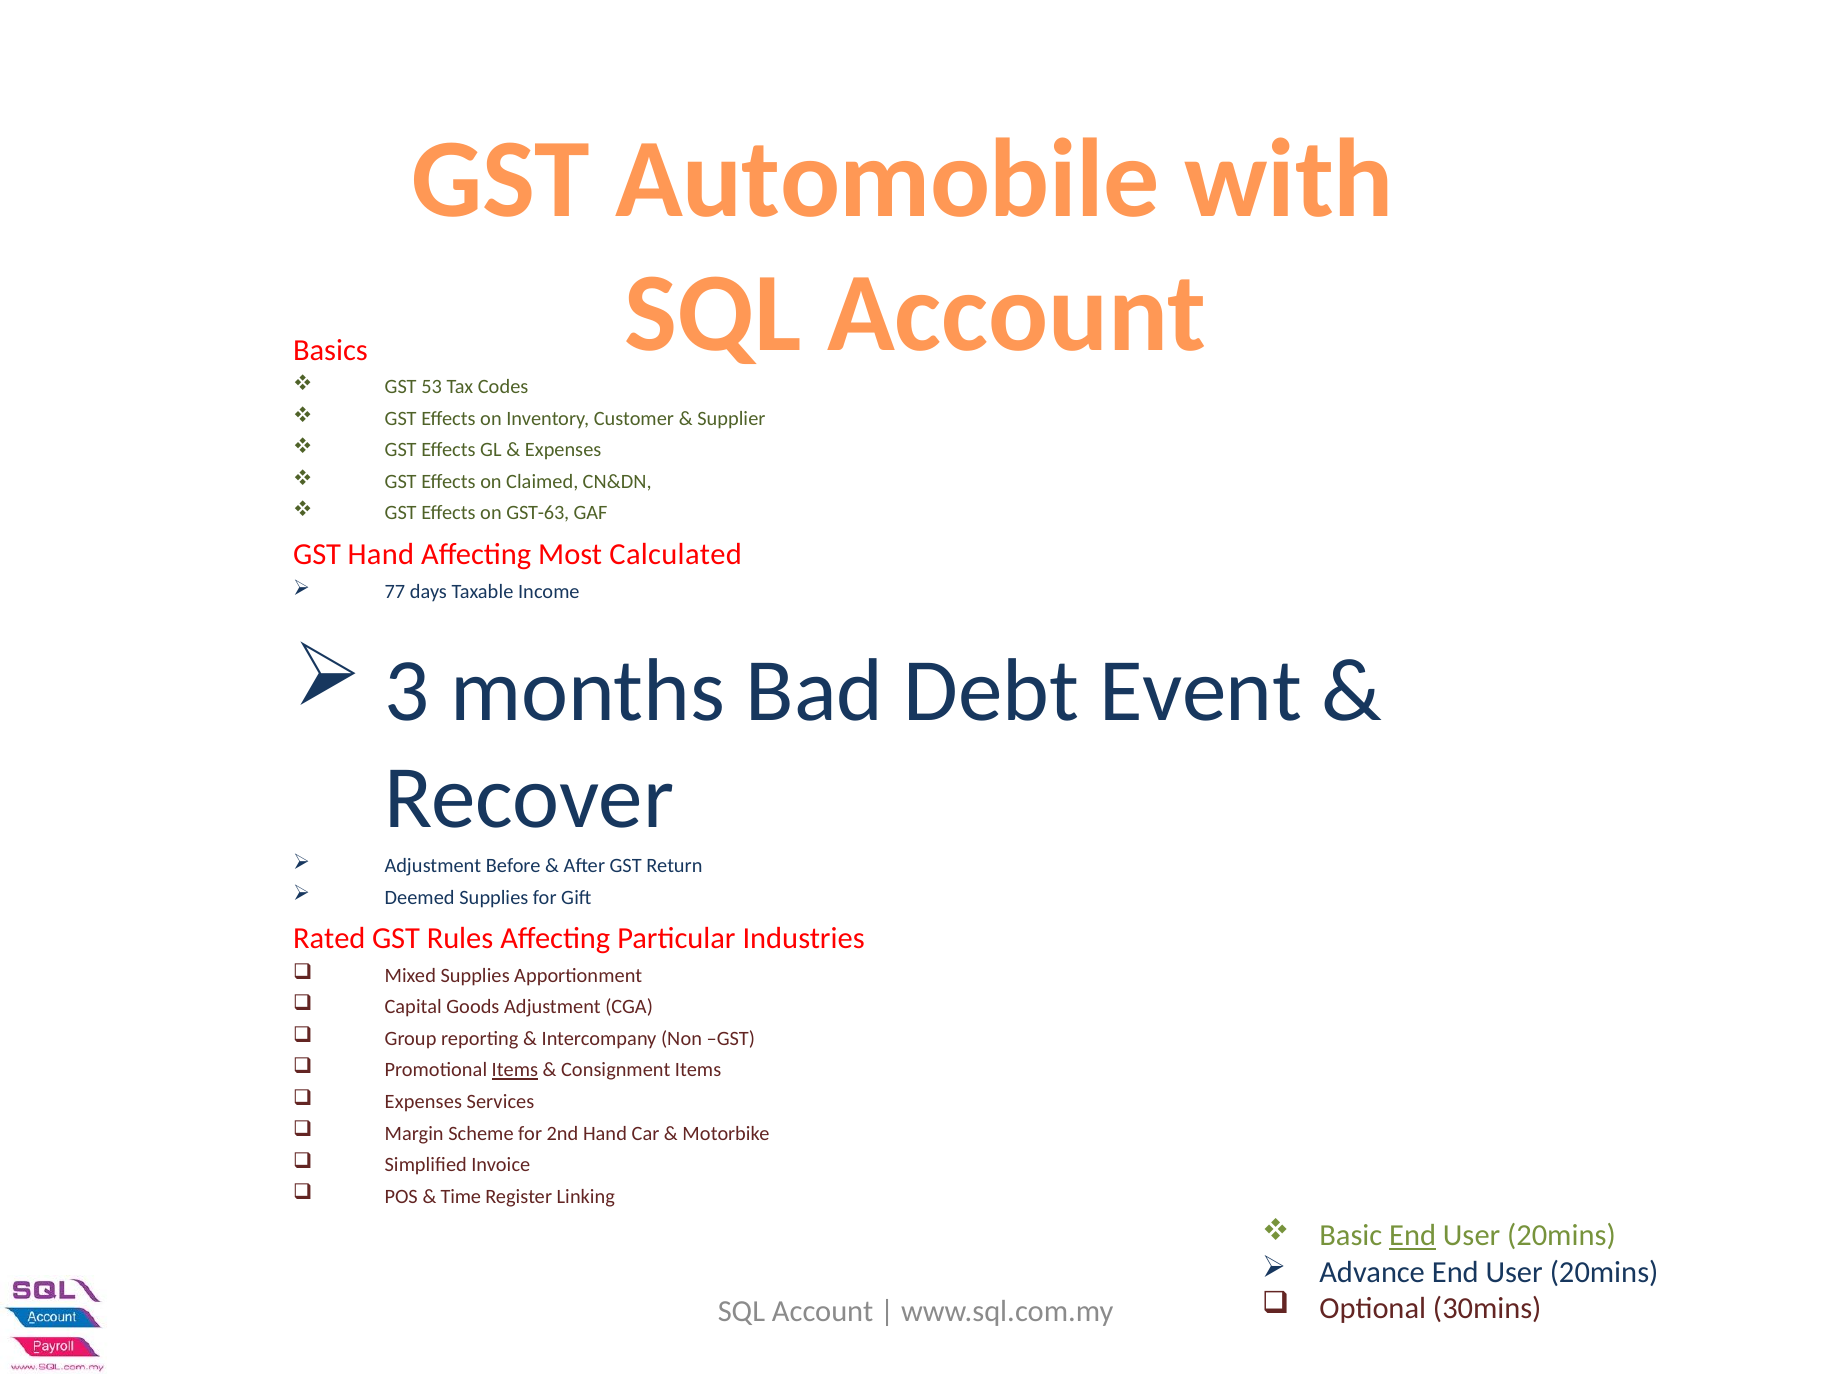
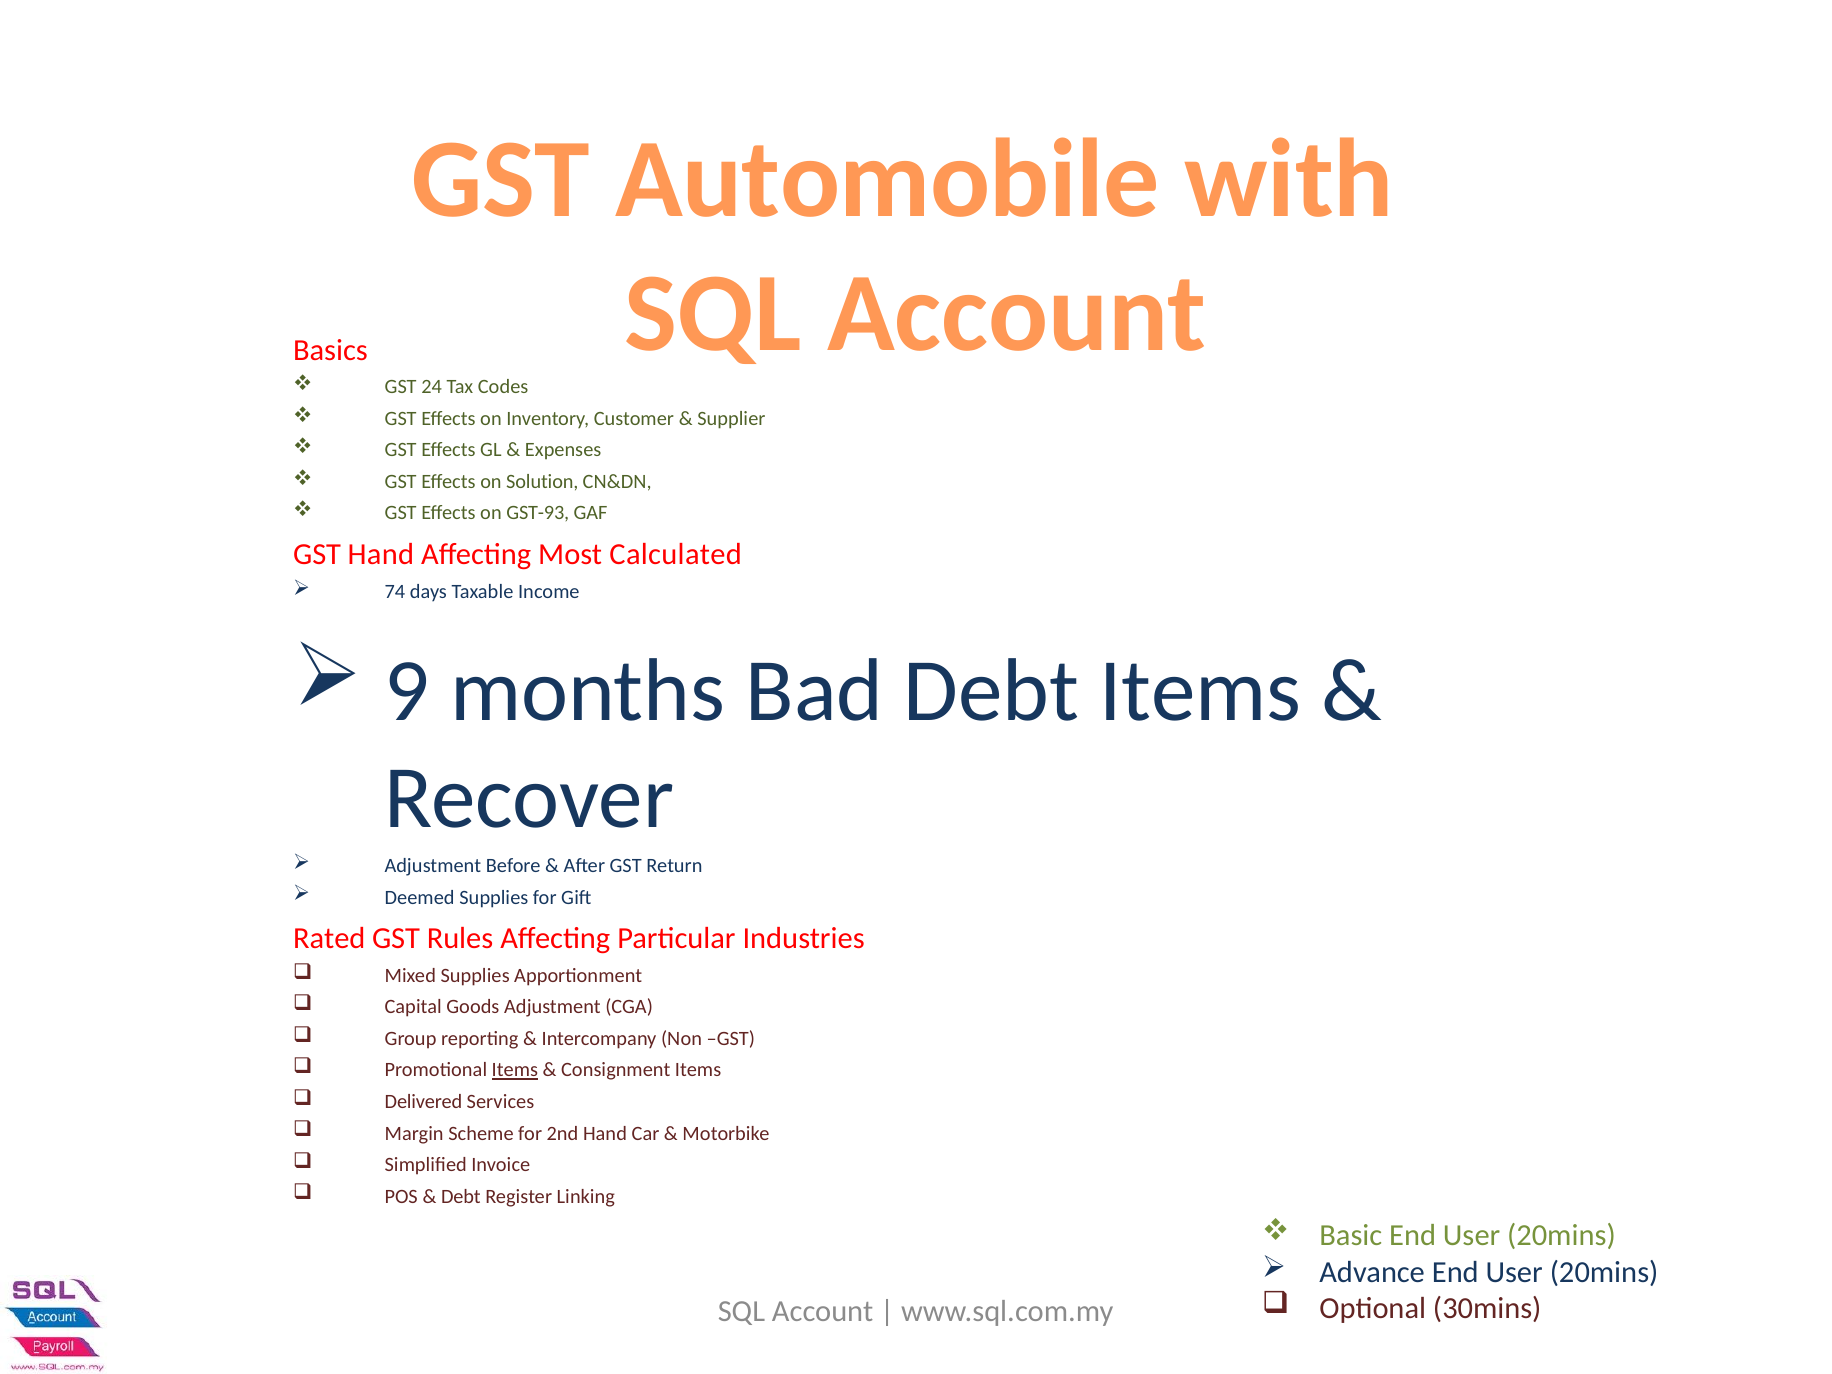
53: 53 -> 24
Claimed: Claimed -> Solution
GST-63: GST-63 -> GST-93
77: 77 -> 74
3: 3 -> 9
Debt Event: Event -> Items
Expenses at (423, 1102): Expenses -> Delivered
Time at (461, 1196): Time -> Debt
End at (1413, 1235) underline: present -> none
